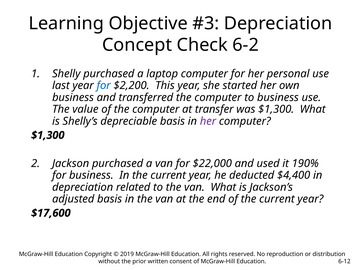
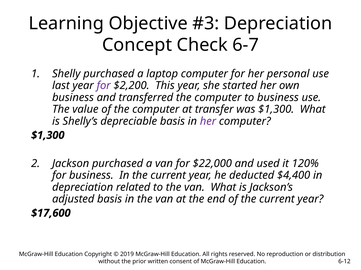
6-2: 6-2 -> 6-7
for at (104, 86) colour: blue -> purple
190%: 190% -> 120%
